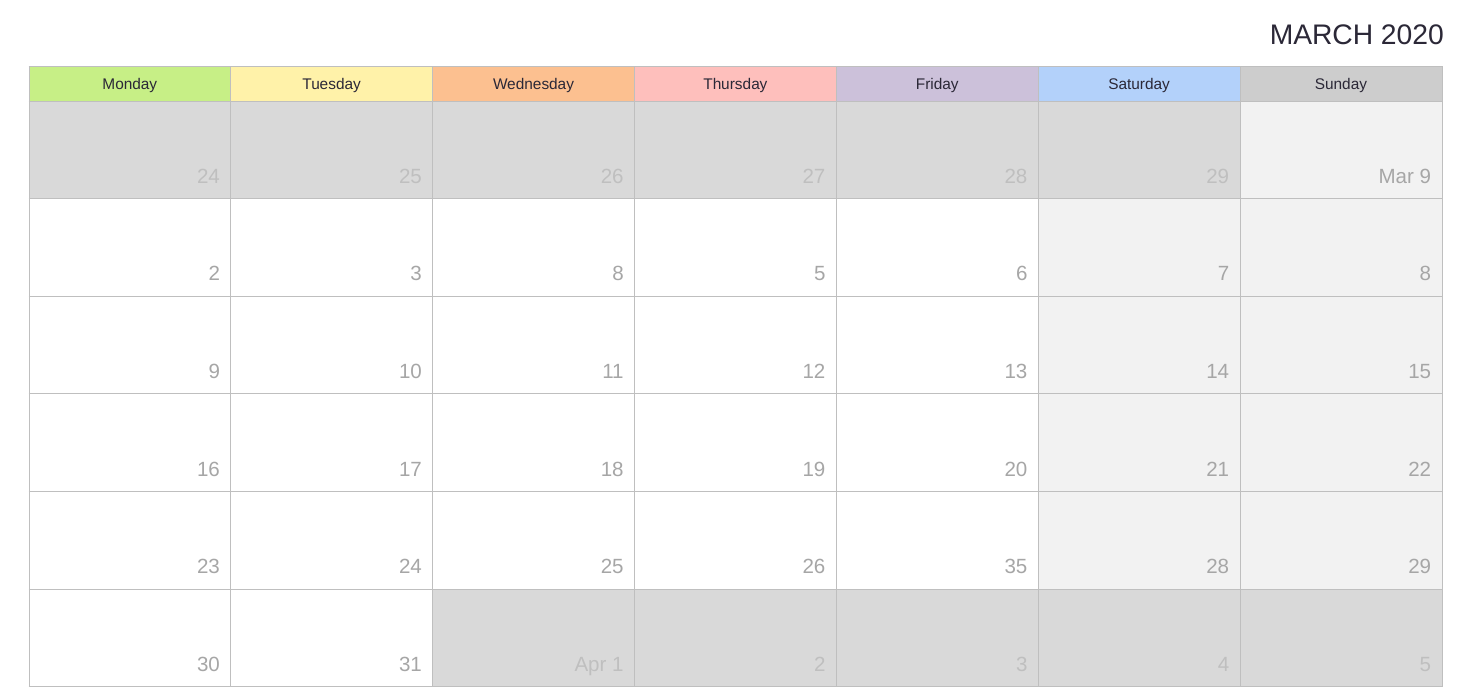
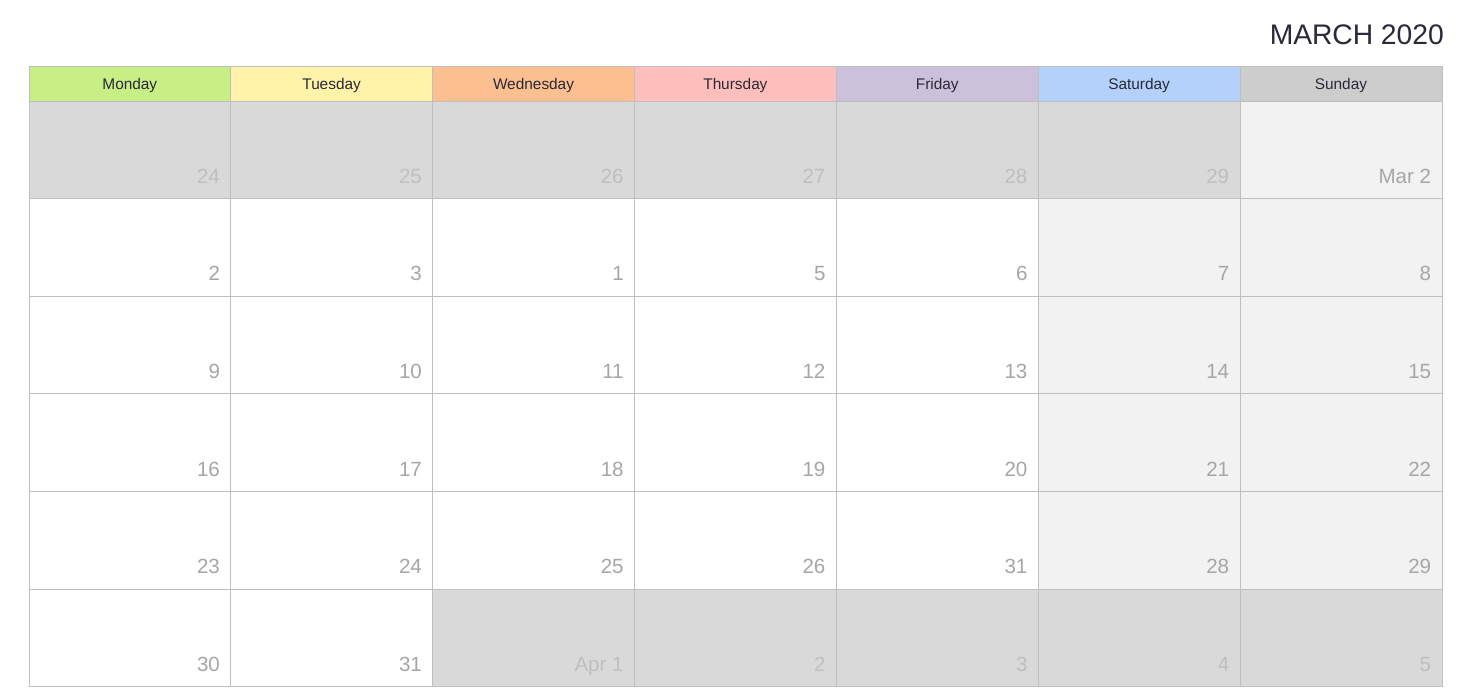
Mar 9: 9 -> 2
3 8: 8 -> 1
26 35: 35 -> 31
